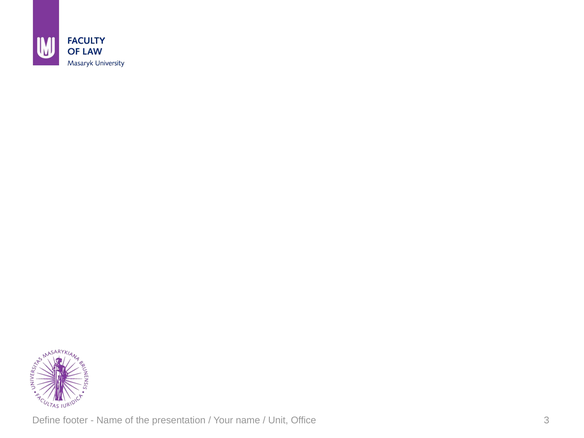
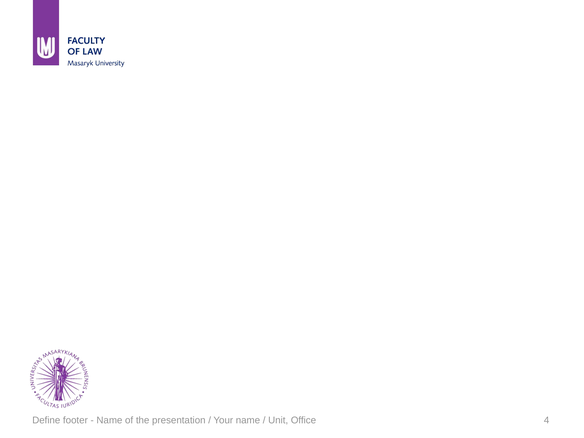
3: 3 -> 4
